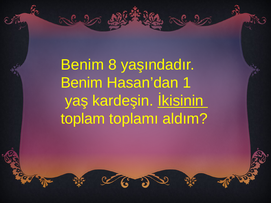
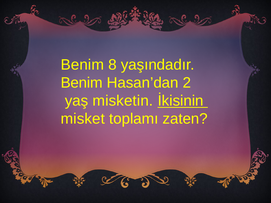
1: 1 -> 2
kardeşin: kardeşin -> misketin
toplam: toplam -> misket
aldım: aldım -> zaten
